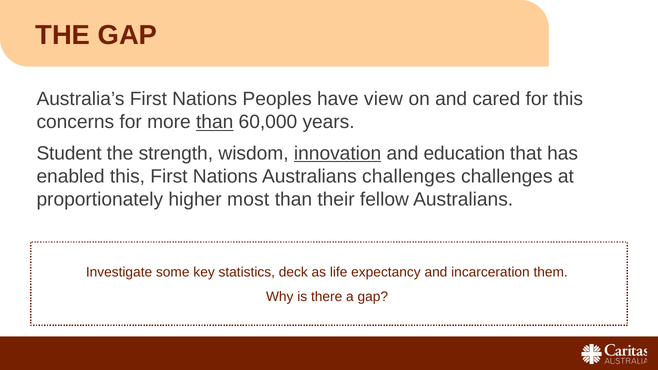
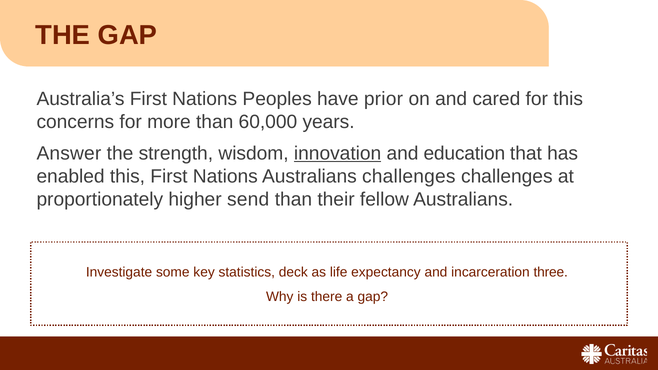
view: view -> prior
than at (215, 122) underline: present -> none
Student: Student -> Answer
most: most -> send
them: them -> three
